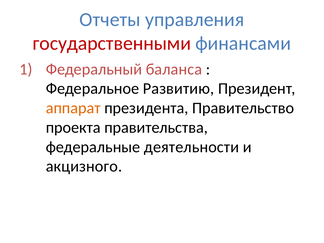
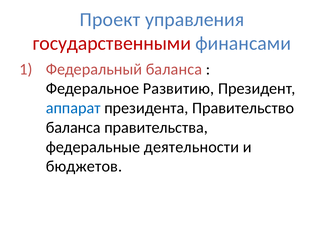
Отчеты: Отчеты -> Проект
аппарат colour: orange -> blue
проекта at (73, 127): проекта -> баланса
акцизного: акцизного -> бюджетов
